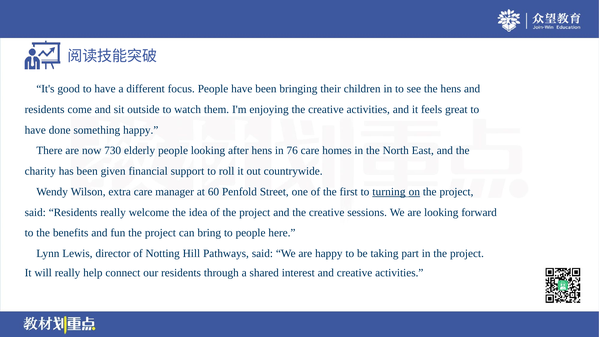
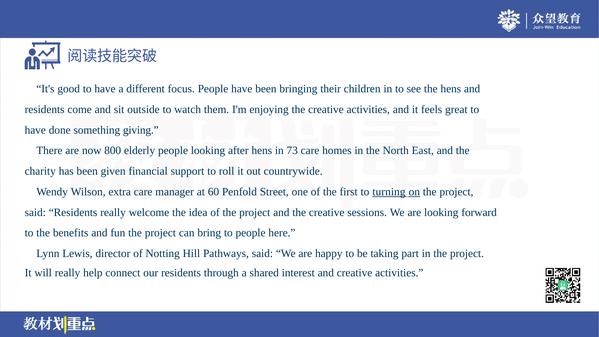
something happy: happy -> giving
730: 730 -> 800
76: 76 -> 73
